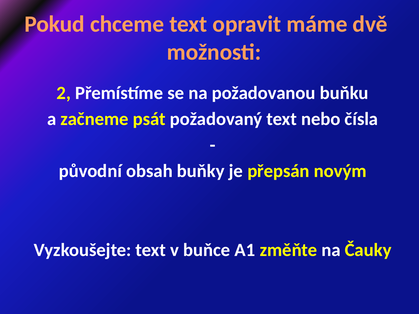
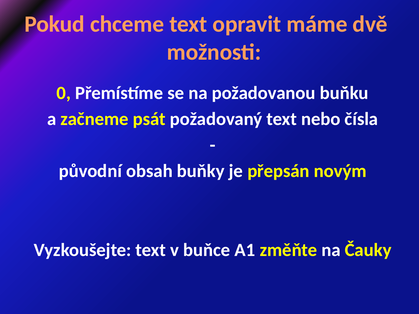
2: 2 -> 0
